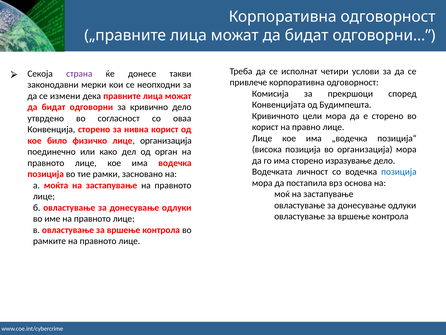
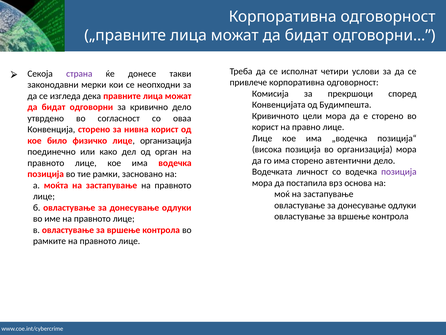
измени: измени -> изгледа
изразување: изразување -> автентични
позиција at (399, 172) colour: blue -> purple
